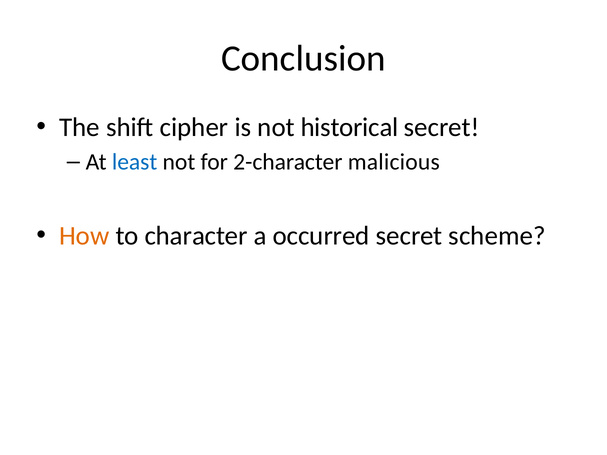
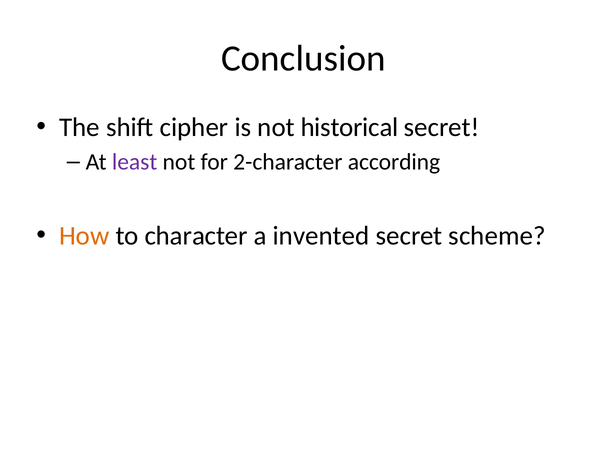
least colour: blue -> purple
malicious: malicious -> according
occurred: occurred -> invented
